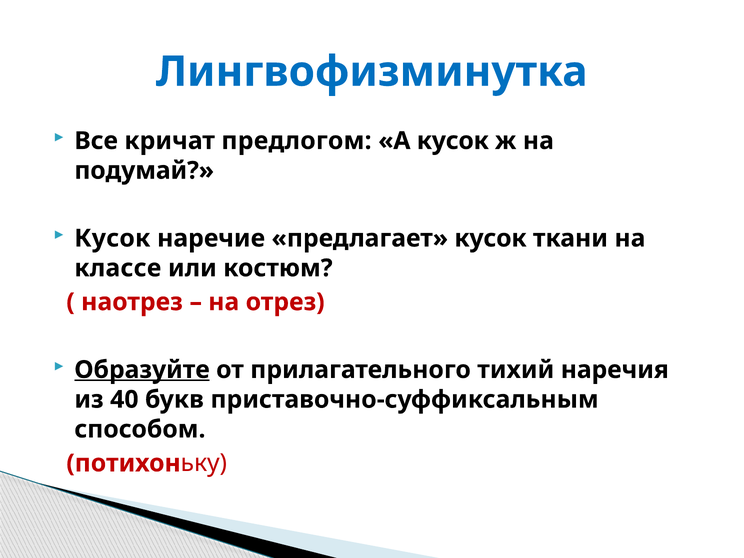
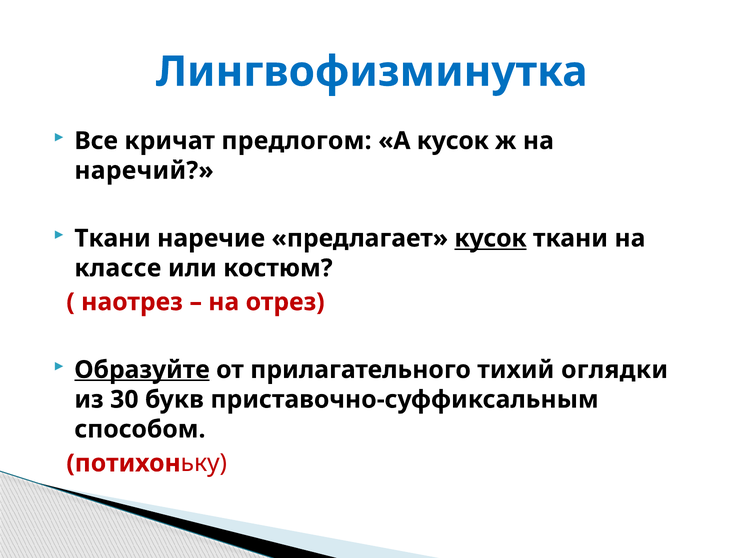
подумай: подумай -> наречий
Кусок at (112, 238): Кусок -> Ткани
кусок at (491, 238) underline: none -> present
наречия: наречия -> оглядки
40: 40 -> 30
